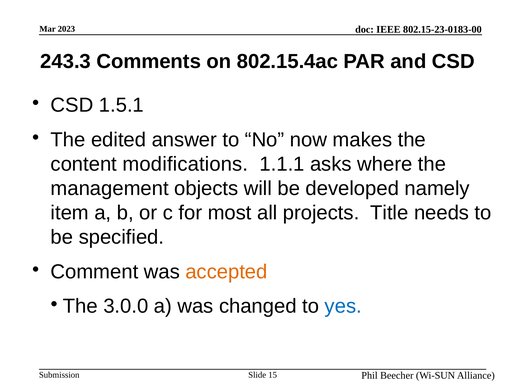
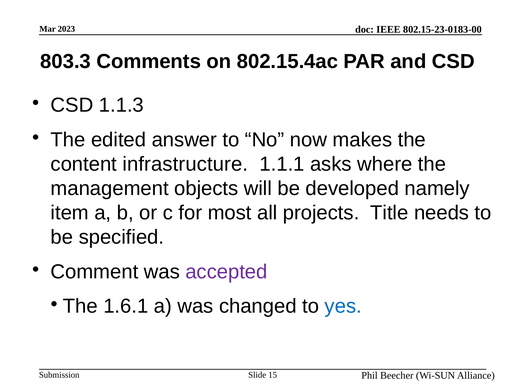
243.3: 243.3 -> 803.3
1.5.1: 1.5.1 -> 1.1.3
modifications: modifications -> infrastructure
accepted colour: orange -> purple
3.0.0: 3.0.0 -> 1.6.1
